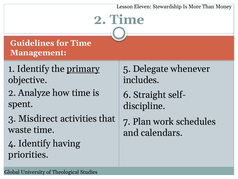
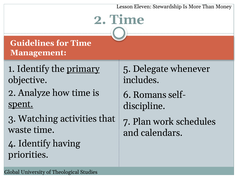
Straight: Straight -> Romans
spent underline: none -> present
Misdirect: Misdirect -> Watching
